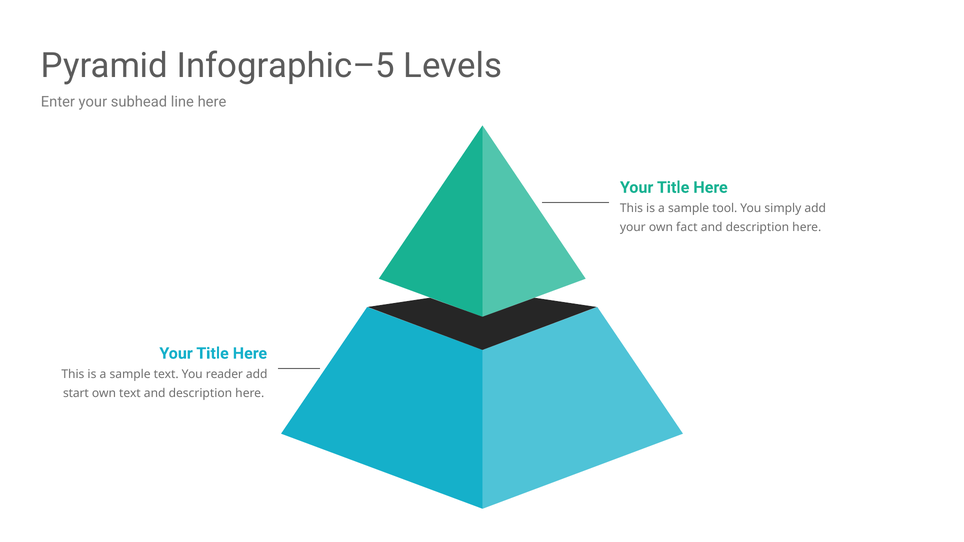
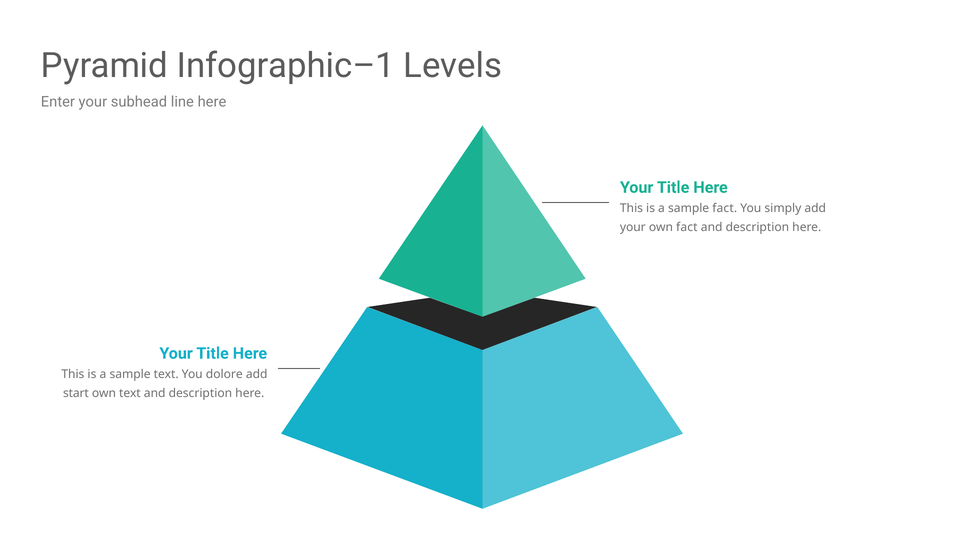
Infographic–5: Infographic–5 -> Infographic–1
sample tool: tool -> fact
reader: reader -> dolore
